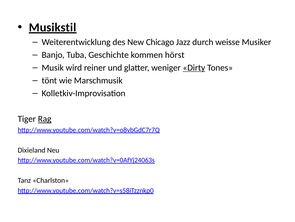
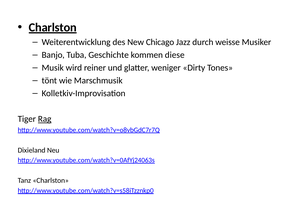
Musikstil at (53, 27): Musikstil -> Charlston
hörst: hörst -> diese
Dirty underline: present -> none
